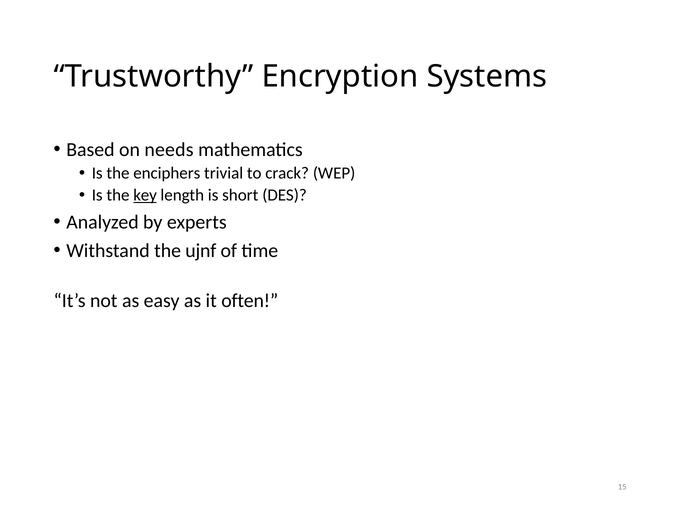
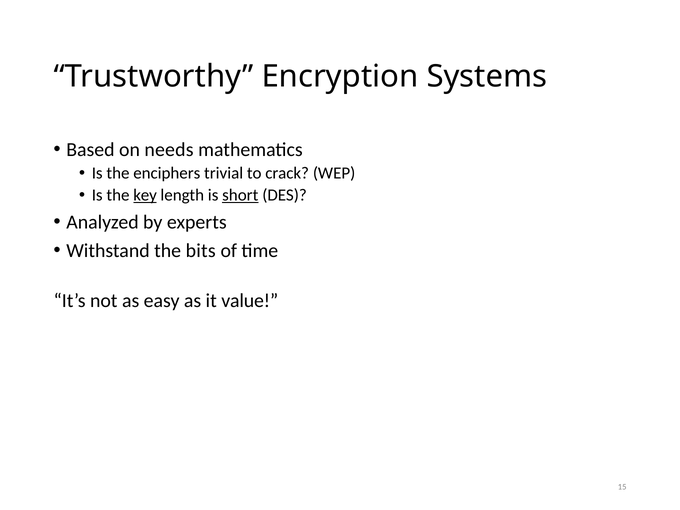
short underline: none -> present
ujnf: ujnf -> bits
often: often -> value
